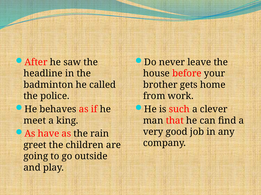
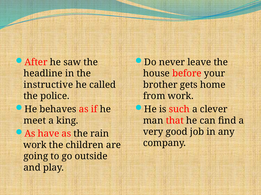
badminton: badminton -> instructive
greet at (35, 146): greet -> work
